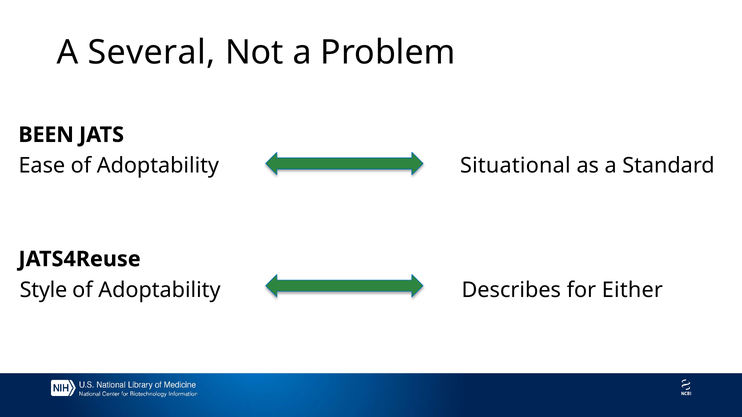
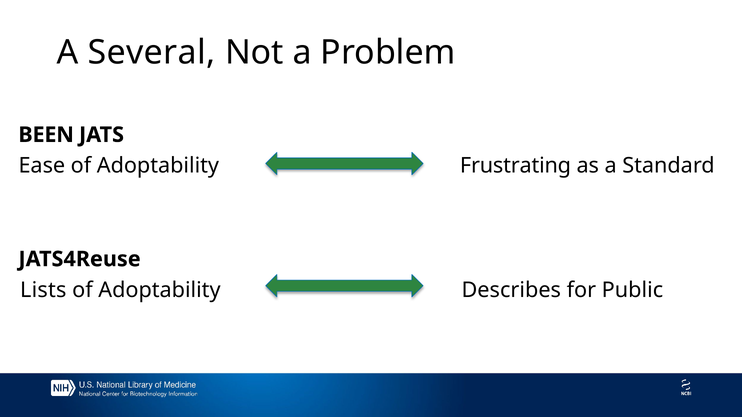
Situational: Situational -> Frustrating
Style: Style -> Lists
Either: Either -> Public
